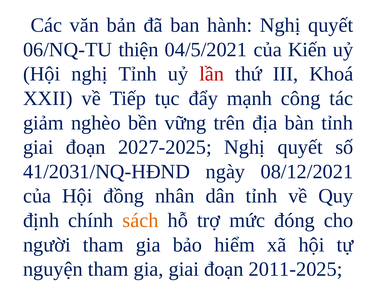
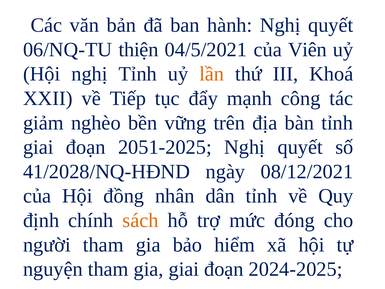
Kiến: Kiến -> Viên
lần colour: red -> orange
2027-2025: 2027-2025 -> 2051-2025
41/2031/NQ-HĐND: 41/2031/NQ-HĐND -> 41/2028/NQ-HĐND
2011-2025: 2011-2025 -> 2024-2025
